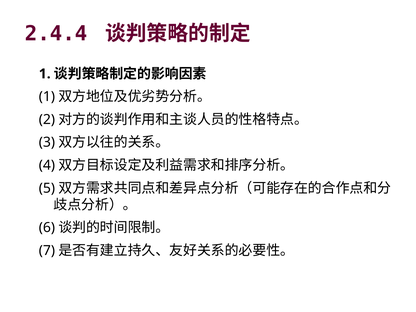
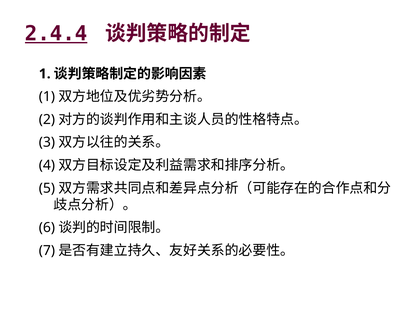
2.4.4 underline: none -> present
